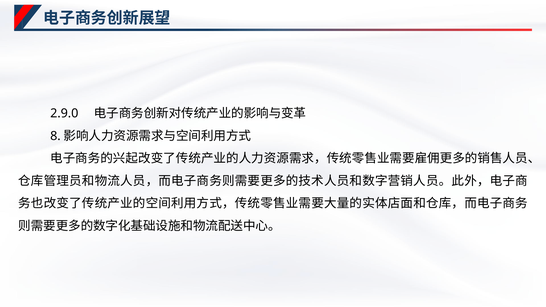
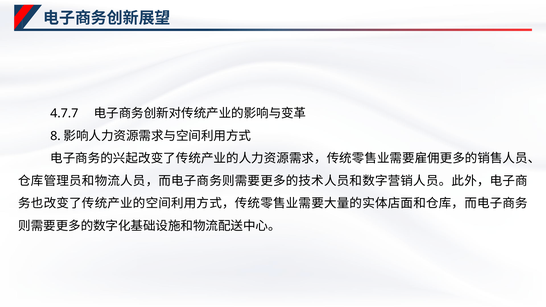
2.9.0: 2.9.0 -> 4.7.7
